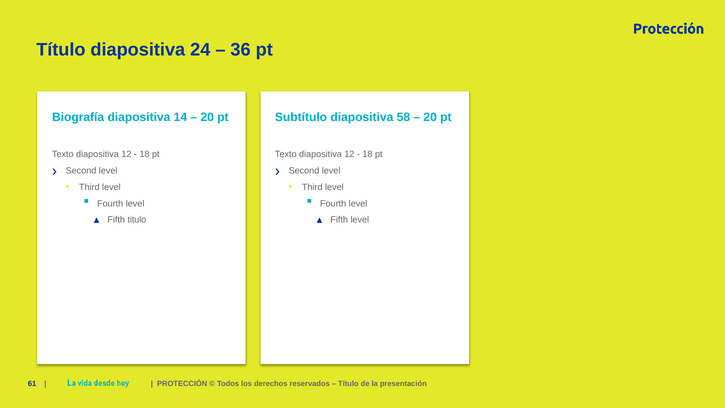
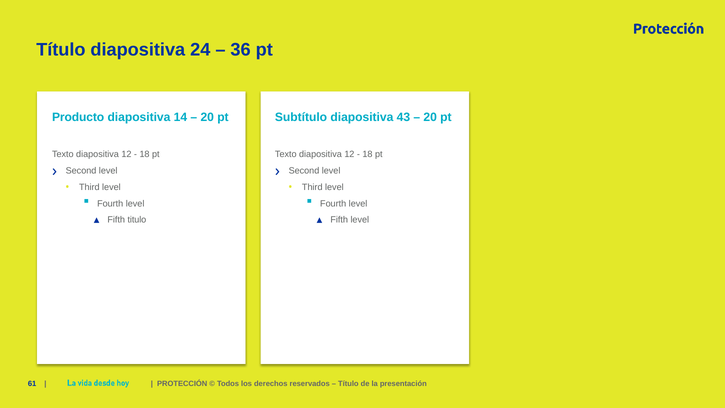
Biografía: Biografía -> Producto
58: 58 -> 43
